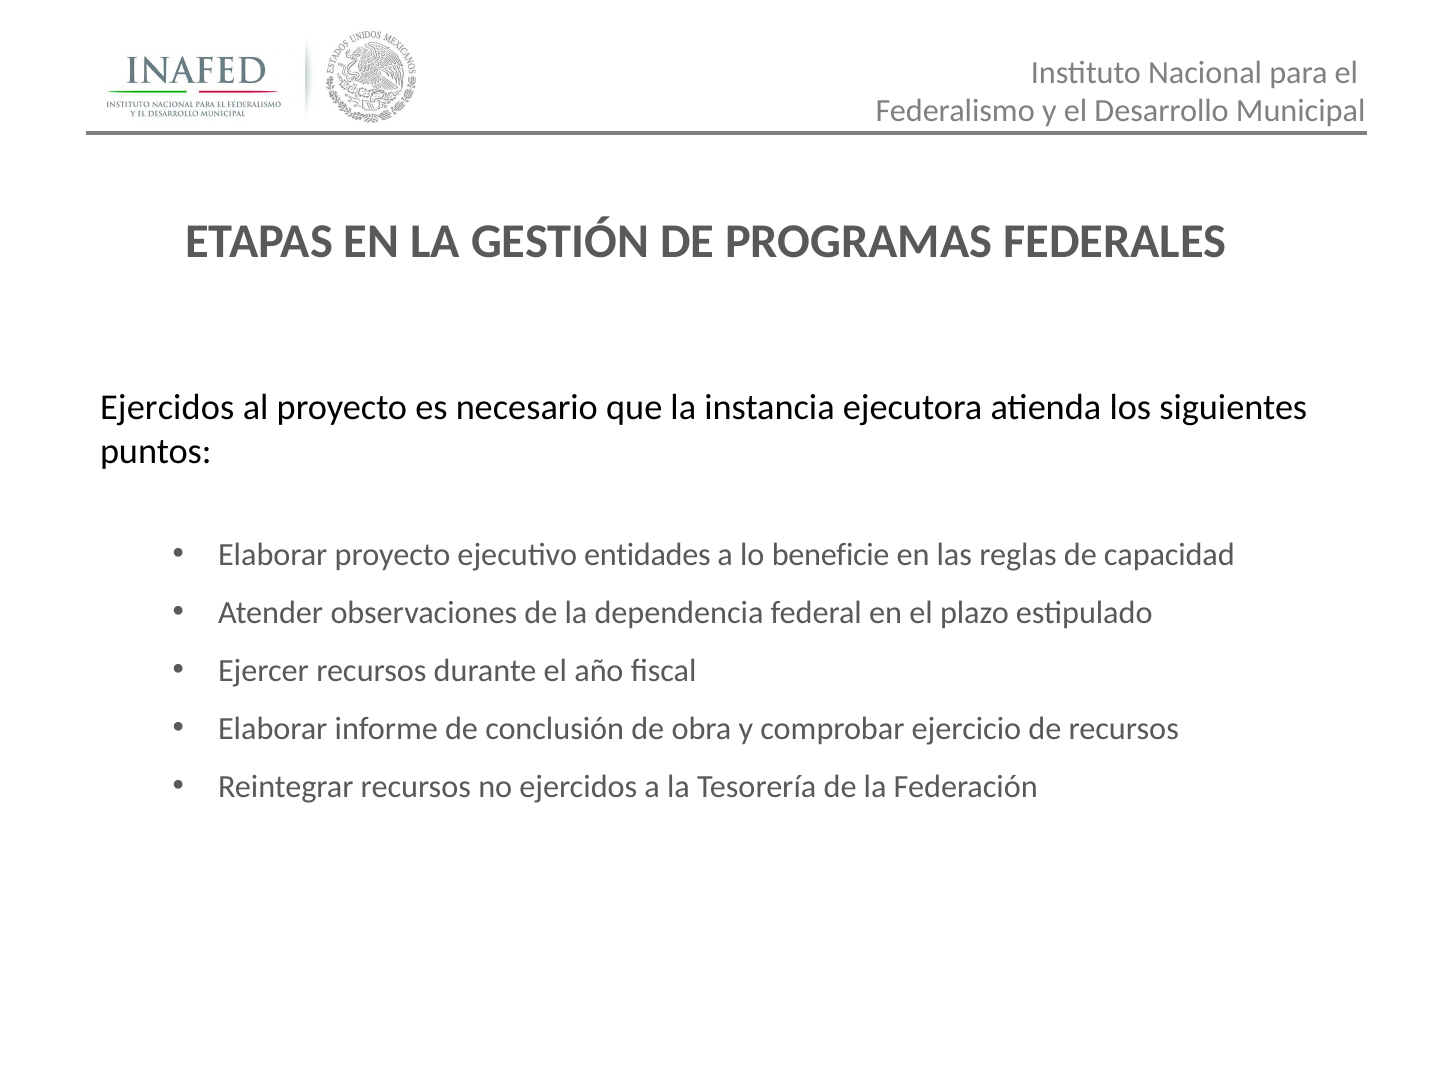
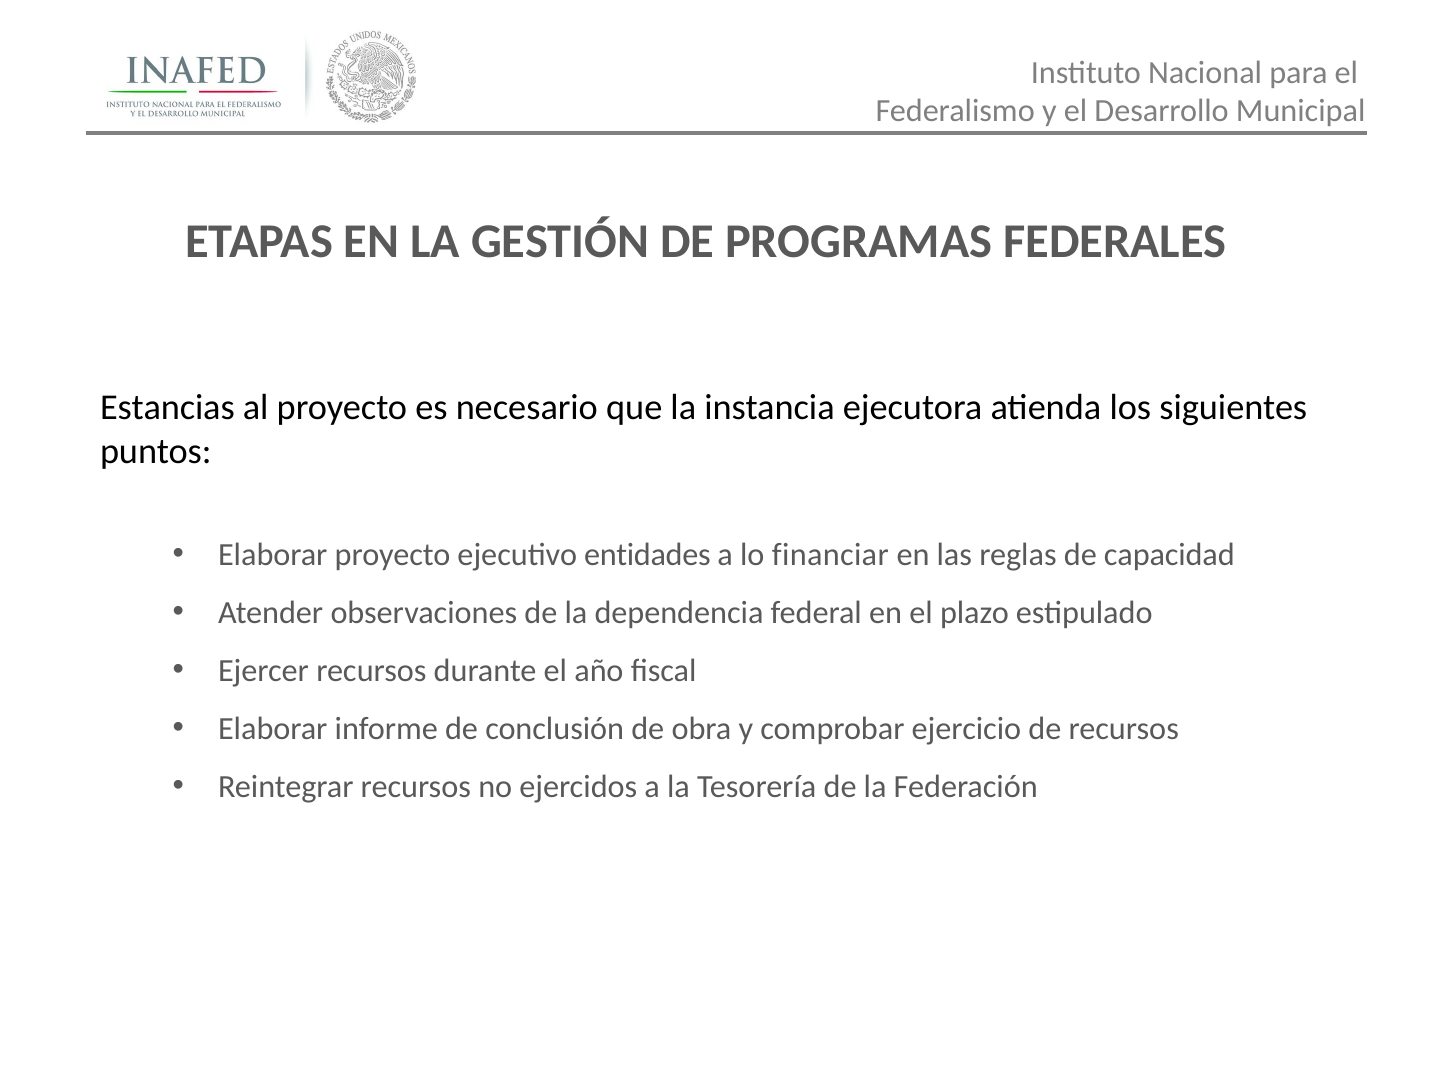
Ejercidos at (167, 407): Ejercidos -> Estancias
beneficie: beneficie -> financiar
